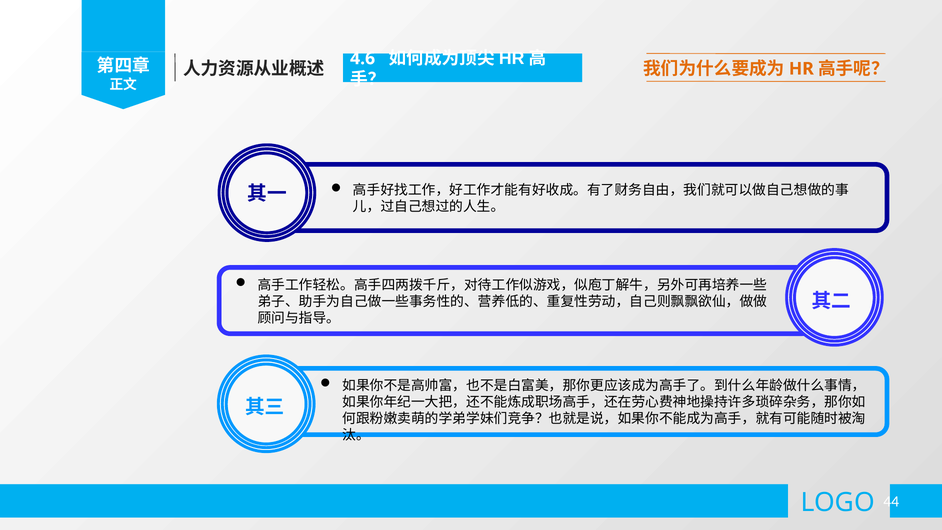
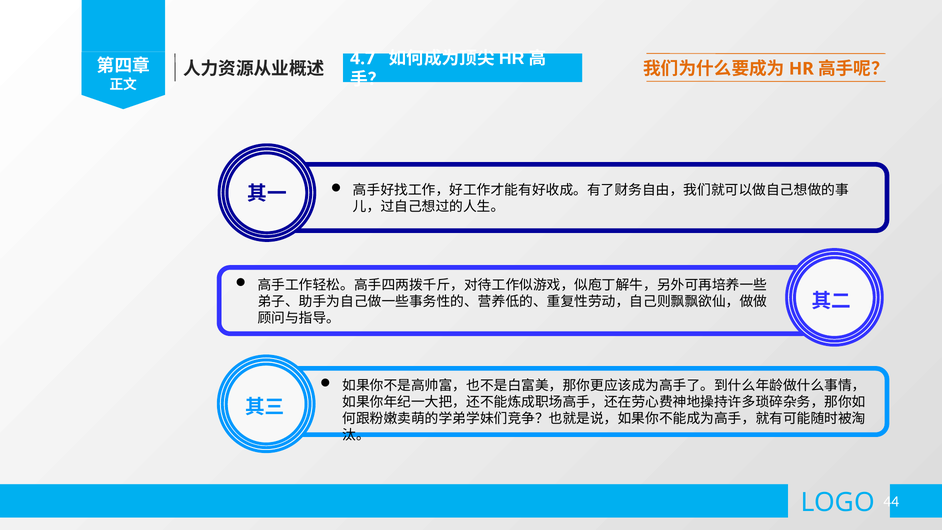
4.6: 4.6 -> 4.7
